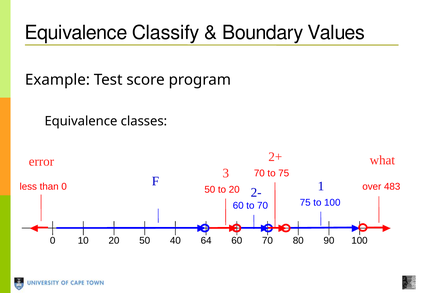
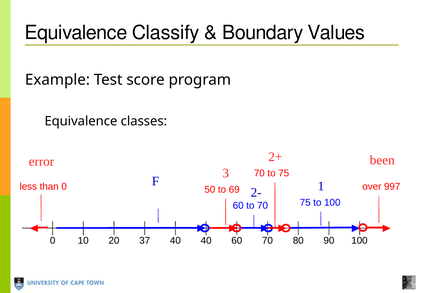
what: what -> been
483: 483 -> 997
to 20: 20 -> 69
20 50: 50 -> 37
40 64: 64 -> 40
